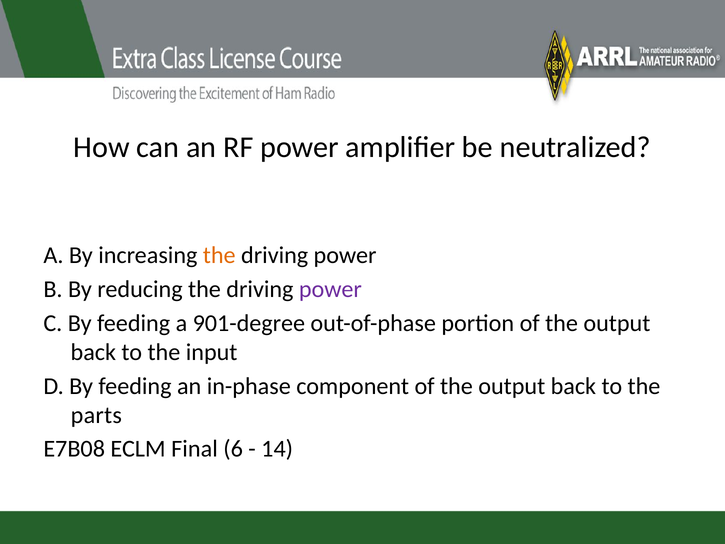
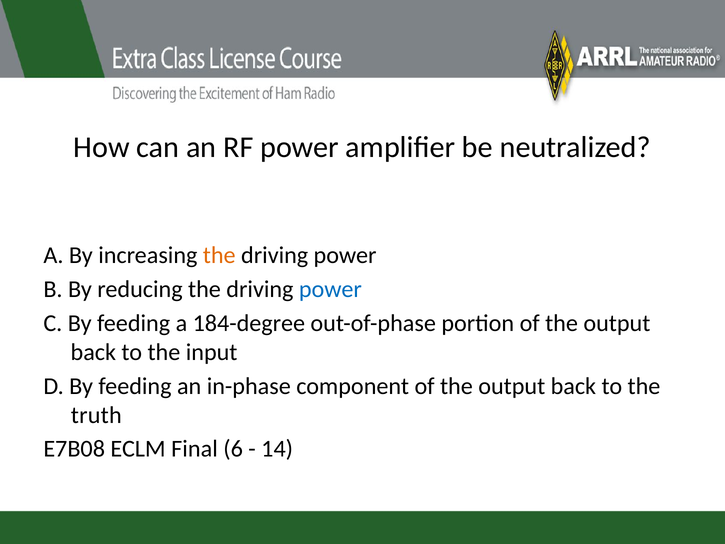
power at (330, 289) colour: purple -> blue
901-degree: 901-degree -> 184-degree
parts: parts -> truth
